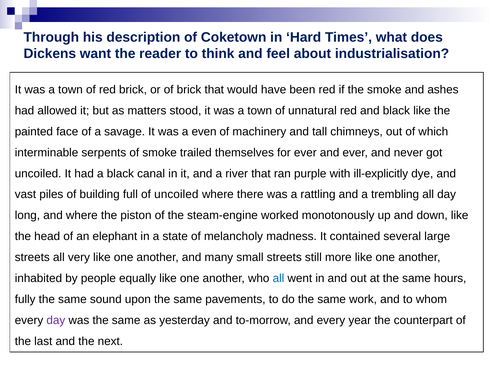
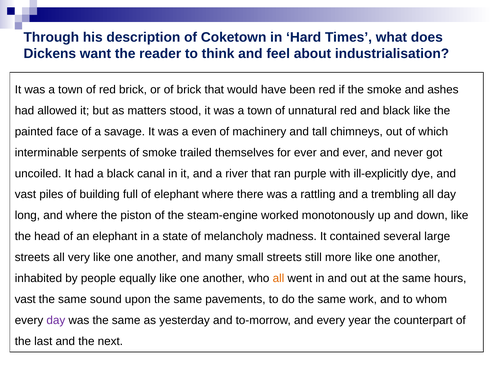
of uncoiled: uncoiled -> elephant
all at (278, 278) colour: blue -> orange
fully at (25, 299): fully -> vast
